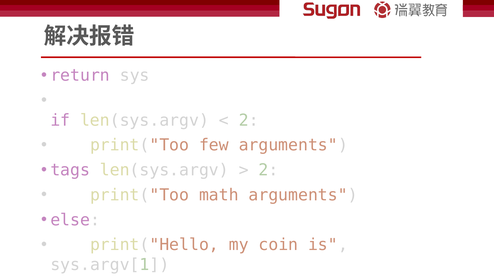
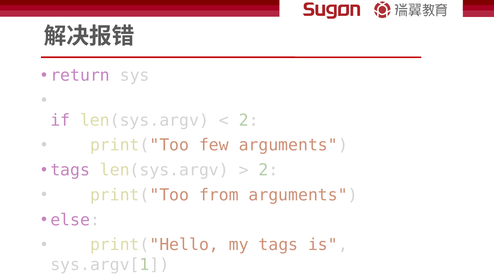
math: math -> from
my coin: coin -> tags
